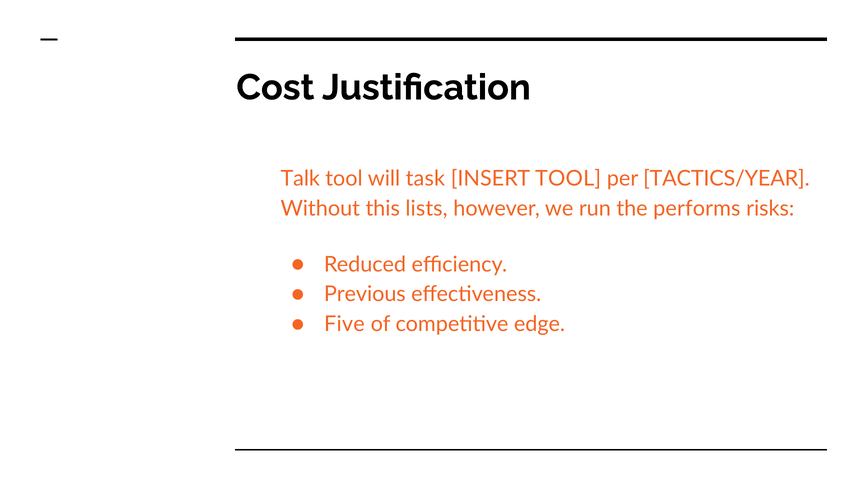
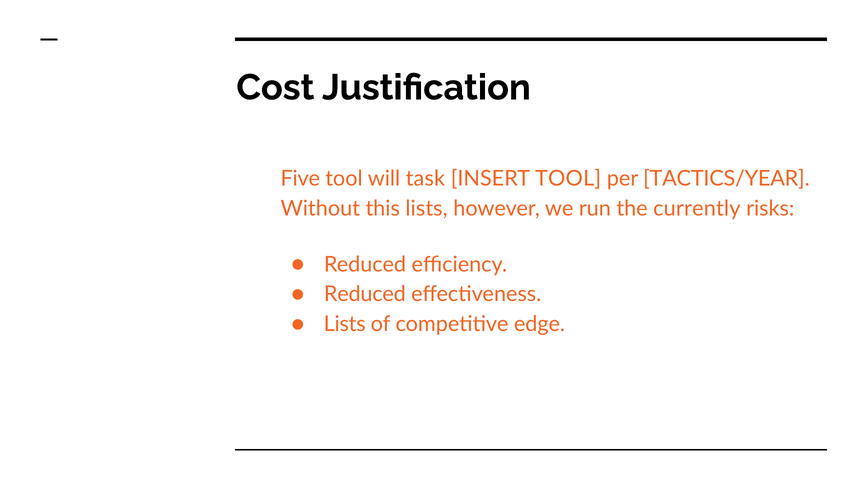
Talk: Talk -> Five
performs: performs -> currently
Previous at (365, 294): Previous -> Reduced
Five at (344, 324): Five -> Lists
